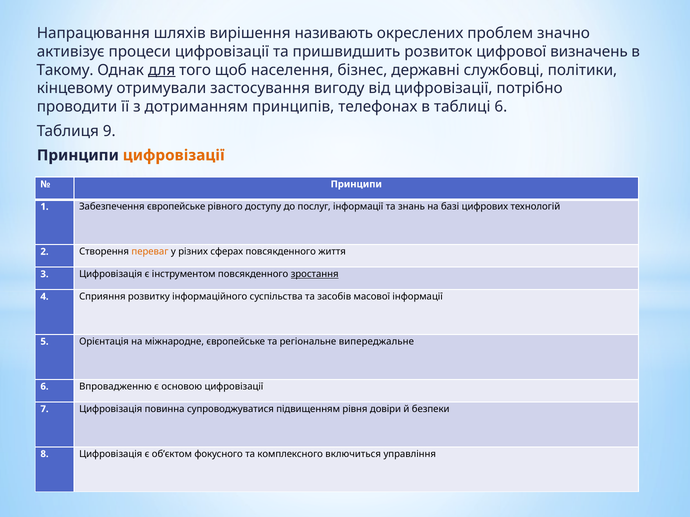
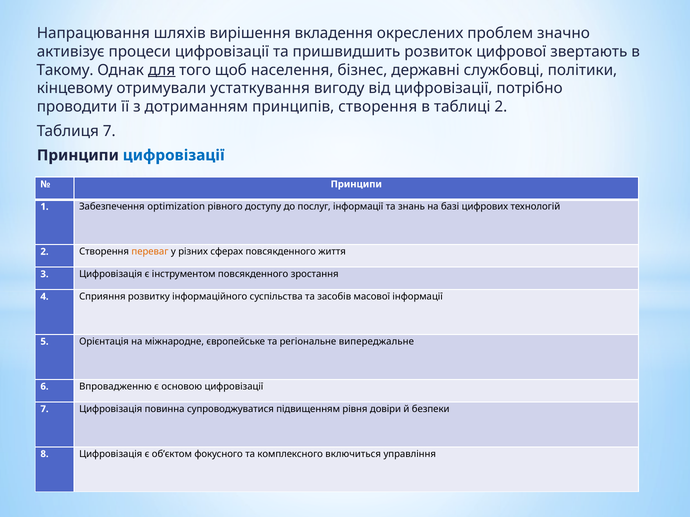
називають: називають -> вкладення
визначень: визначень -> звертають
застосування: застосування -> устаткування
принципів телефонах: телефонах -> створення
таблиці 6: 6 -> 2
Таблиця 9: 9 -> 7
цифровізації at (174, 155) colour: orange -> blue
Забезпечення європейське: європейське -> optimization
зростання underline: present -> none
